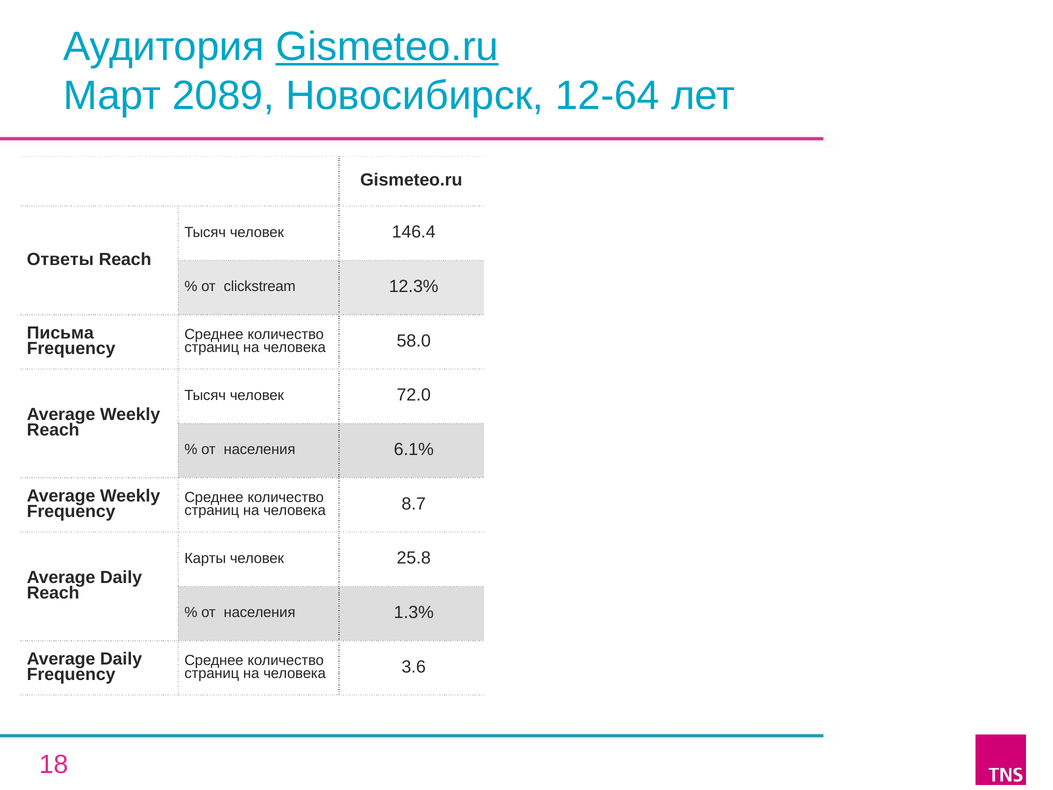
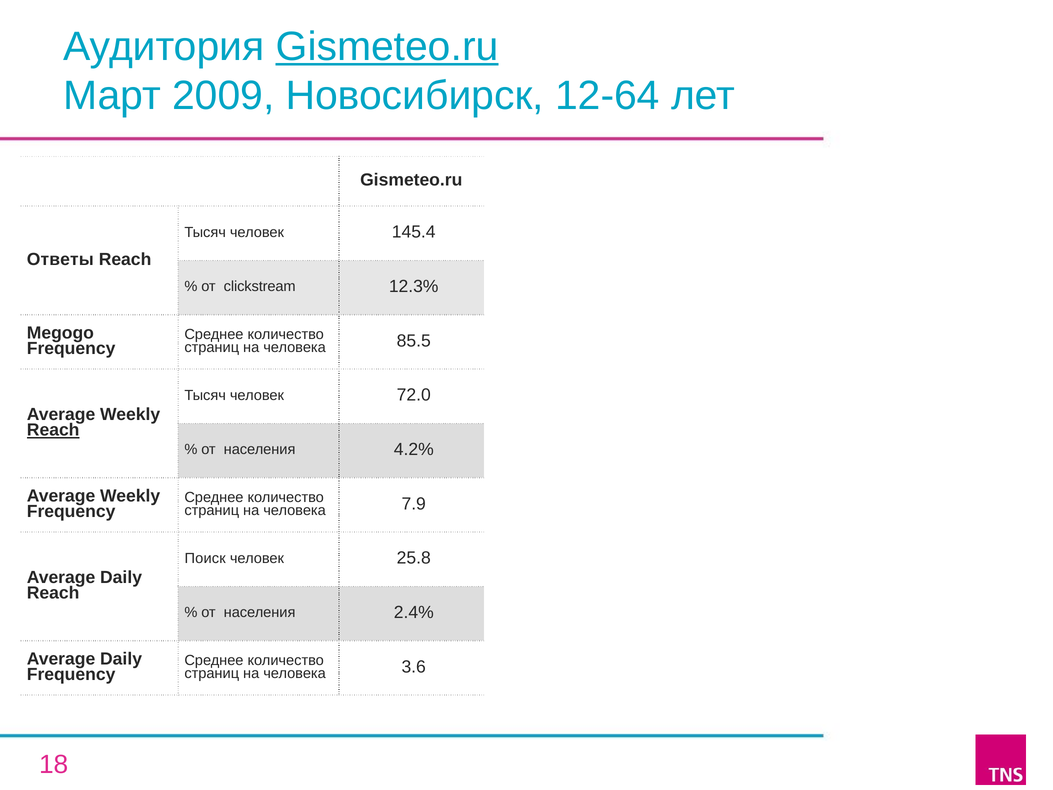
2089: 2089 -> 2009
146.4: 146.4 -> 145.4
Письма: Письма -> Megogo
58.0: 58.0 -> 85.5
Reach at (53, 430) underline: none -> present
6.1%: 6.1% -> 4.2%
8.7: 8.7 -> 7.9
Карты: Карты -> Поиск
1.3%: 1.3% -> 2.4%
